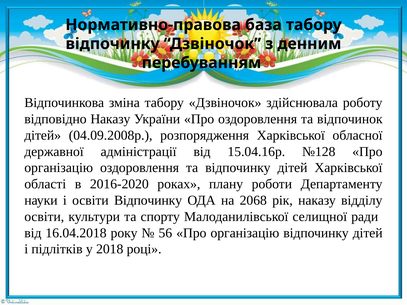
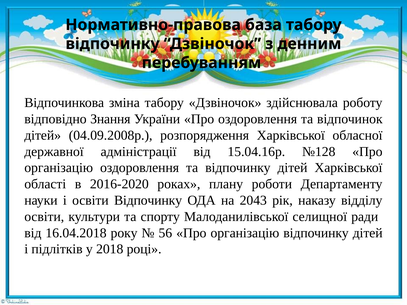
відповідно Наказу: Наказу -> Знання
2068: 2068 -> 2043
